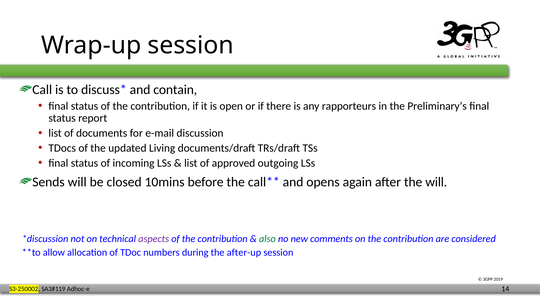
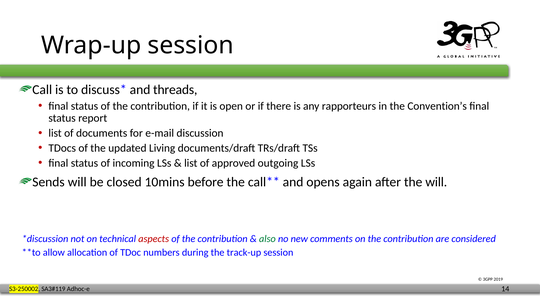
contain: contain -> threads
Preliminary’s: Preliminary’s -> Convention’s
aspects colour: purple -> red
after-up: after-up -> track-up
